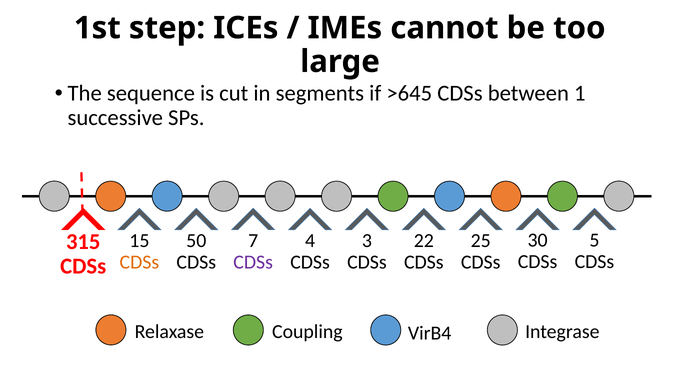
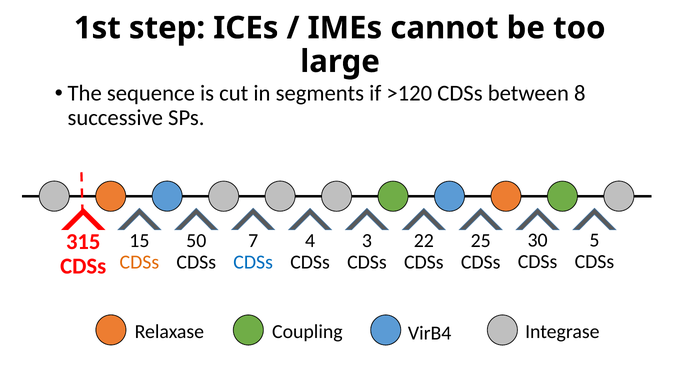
>645: >645 -> >120
1: 1 -> 8
CDSs at (253, 262) colour: purple -> blue
